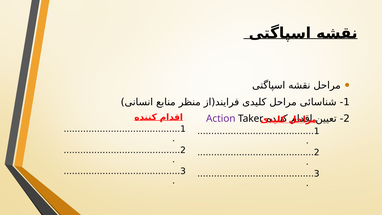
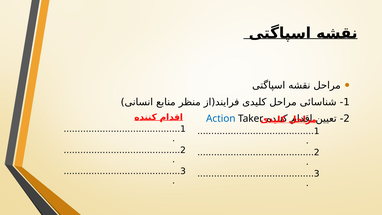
Action colour: purple -> blue
